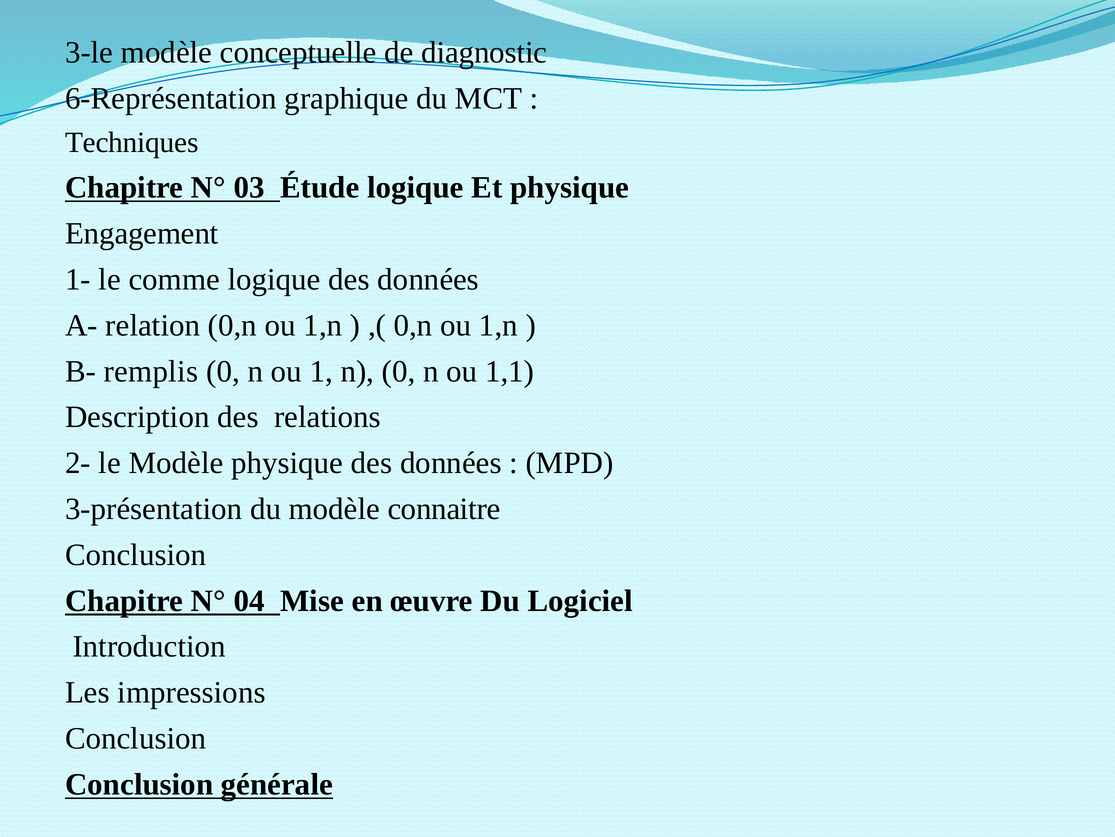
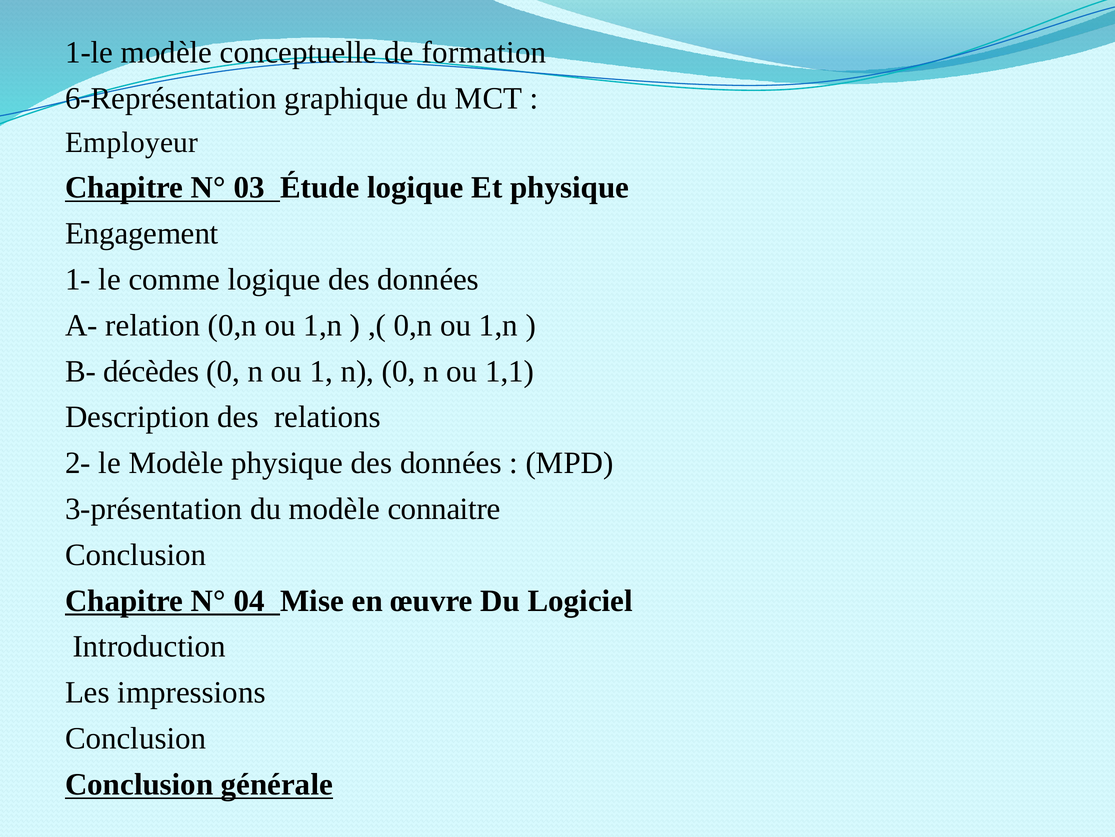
3-le: 3-le -> 1-le
diagnostic: diagnostic -> formation
Techniques: Techniques -> Employeur
remplis: remplis -> décèdes
